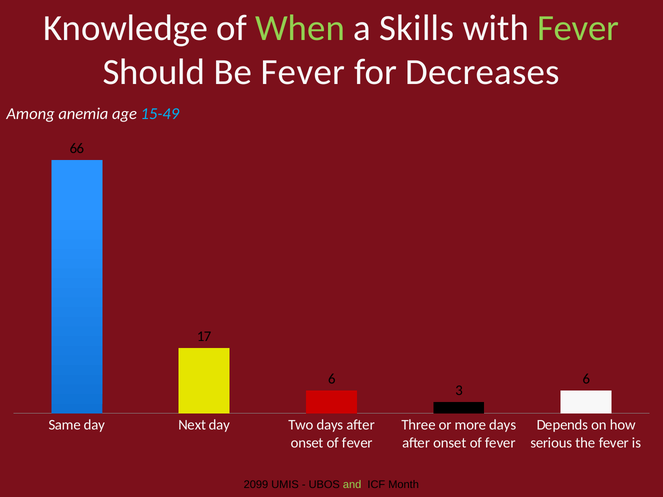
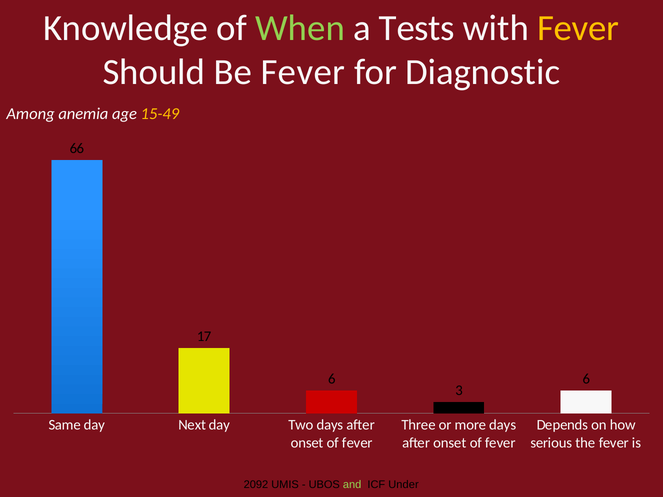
Skills: Skills -> Tests
Fever at (578, 28) colour: light green -> yellow
Decreases: Decreases -> Diagnostic
15-49 colour: light blue -> yellow
2099: 2099 -> 2092
Month: Month -> Under
